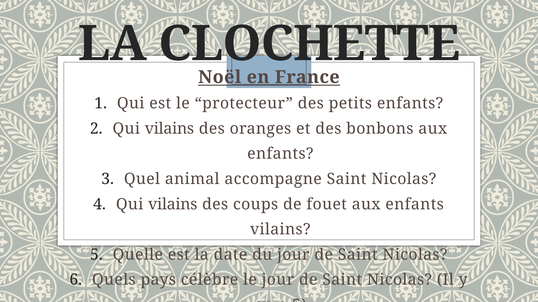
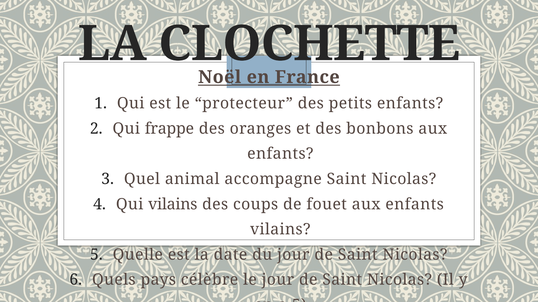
vilains at (169, 129): vilains -> frappe
